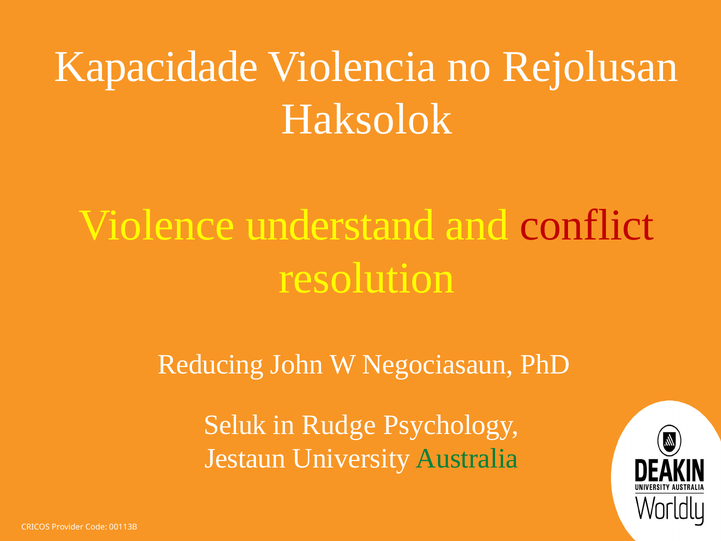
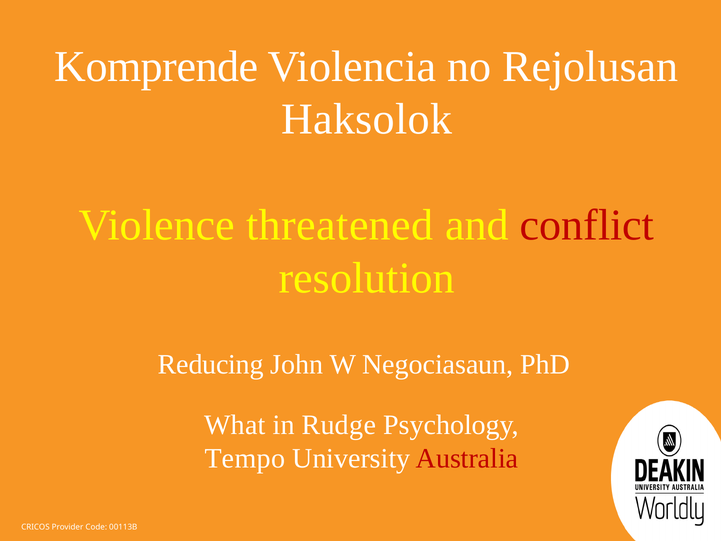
Kapacidade: Kapacidade -> Komprende
understand: understand -> threatened
Seluk: Seluk -> What
Jestaun: Jestaun -> Tempo
Australia colour: green -> red
